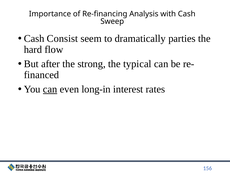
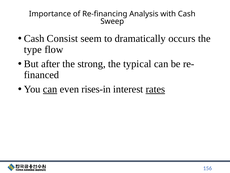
parties: parties -> occurs
hard: hard -> type
long-in: long-in -> rises-in
rates underline: none -> present
